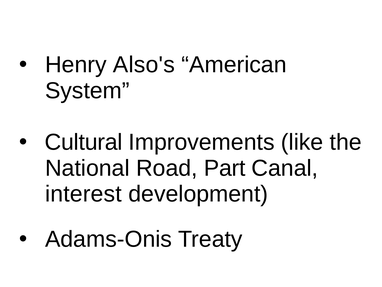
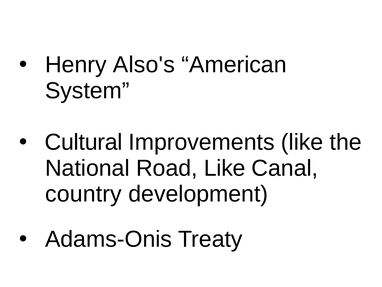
Road Part: Part -> Like
interest: interest -> country
